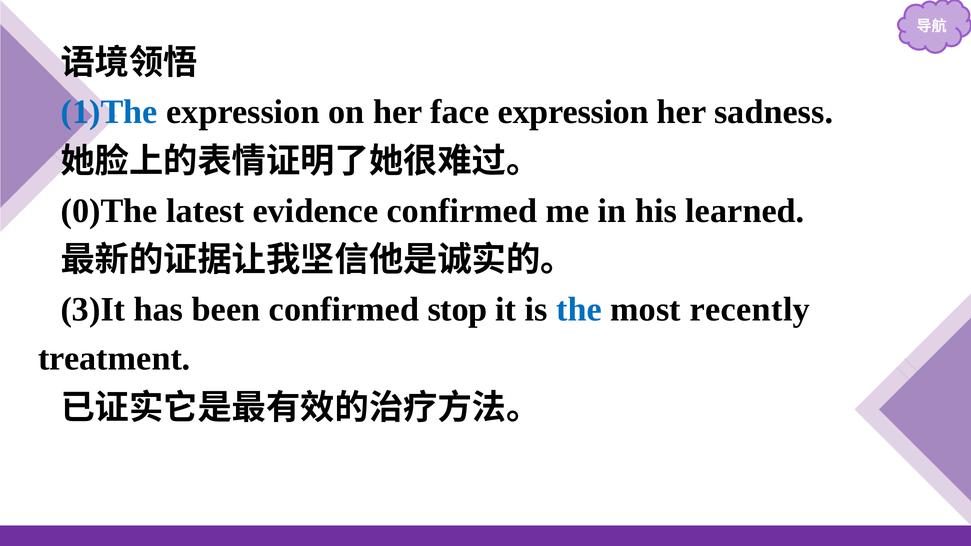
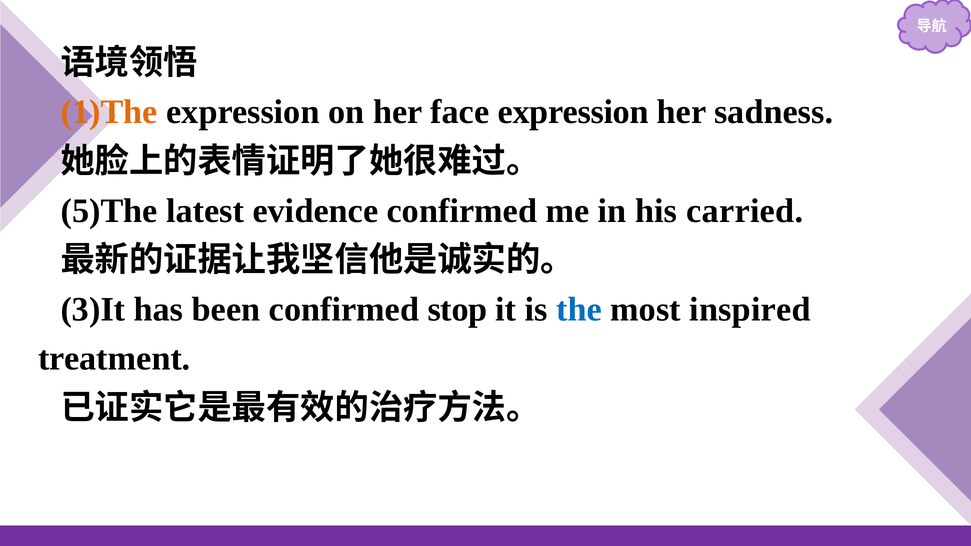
1)The colour: blue -> orange
0)The: 0)The -> 5)The
learned: learned -> carried
recently: recently -> inspired
